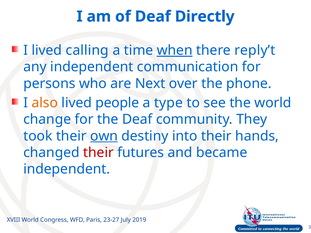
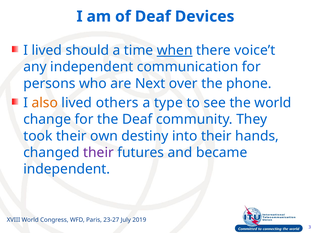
Directly: Directly -> Devices
calling: calling -> should
reply’t: reply’t -> voice’t
people: people -> others
own underline: present -> none
their at (98, 153) colour: red -> purple
